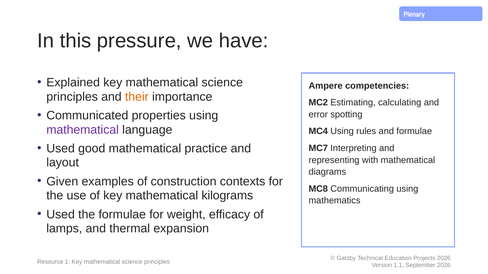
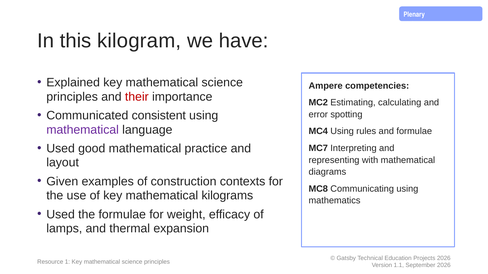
pressure: pressure -> kilogram
their colour: orange -> red
properties: properties -> consistent
